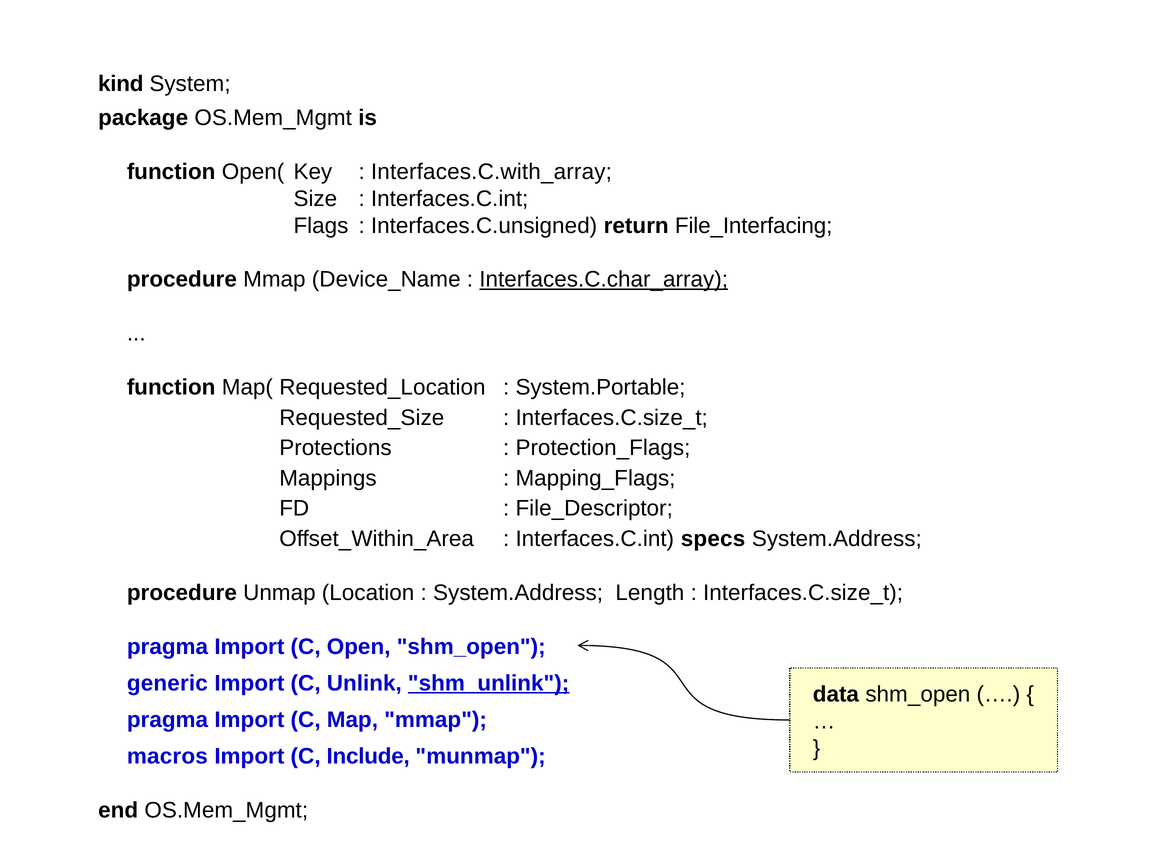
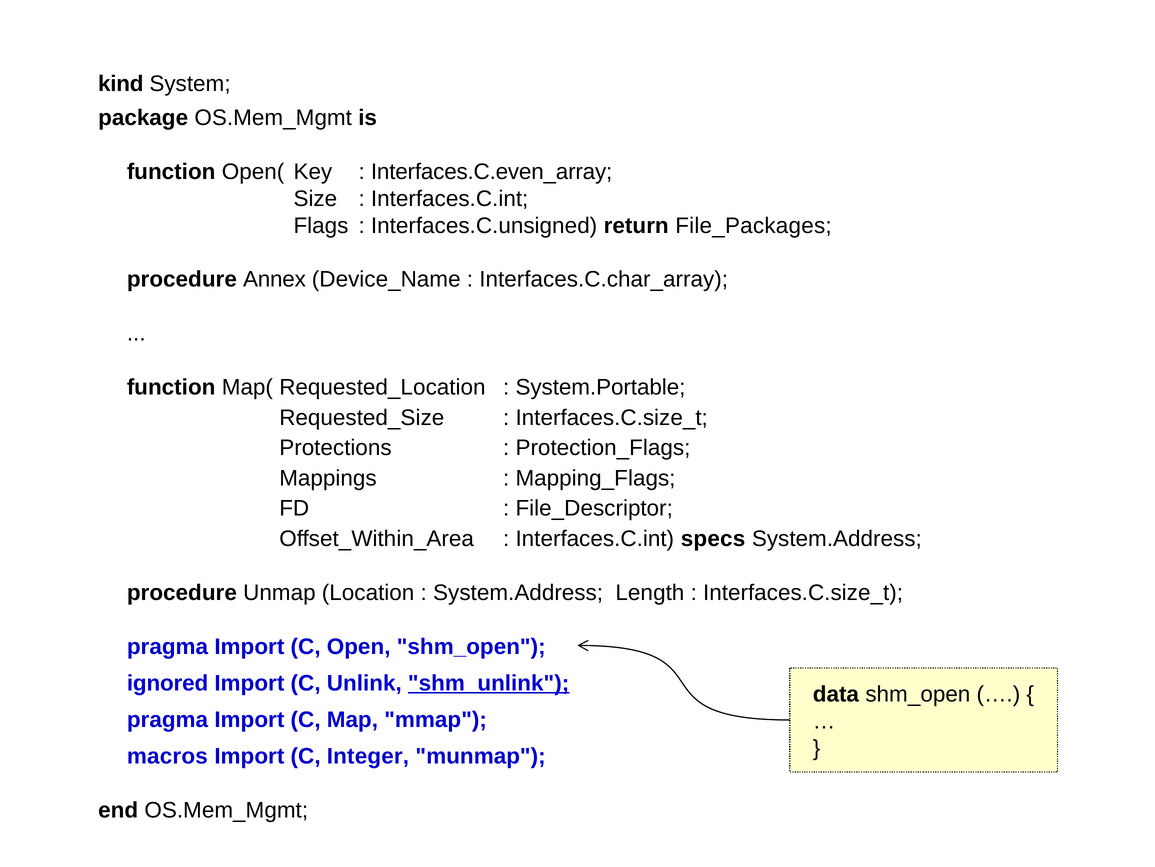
Interfaces.C.with_array: Interfaces.C.with_array -> Interfaces.C.even_array
File_Interfacing: File_Interfacing -> File_Packages
procedure Mmap: Mmap -> Annex
Interfaces.C.char_array underline: present -> none
generic: generic -> ignored
Include: Include -> Integer
